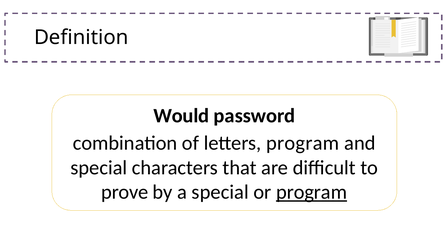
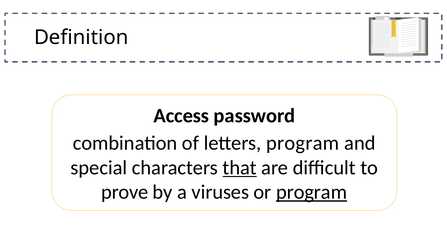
Would: Would -> Access
that underline: none -> present
a special: special -> viruses
